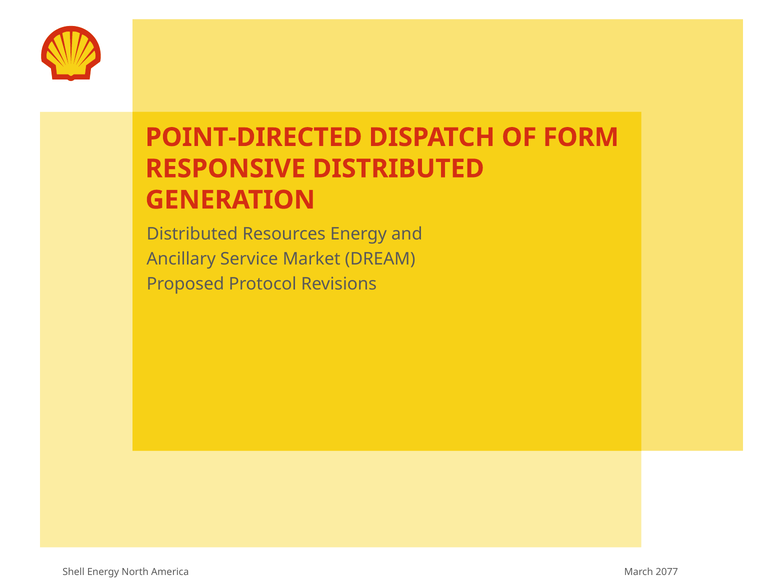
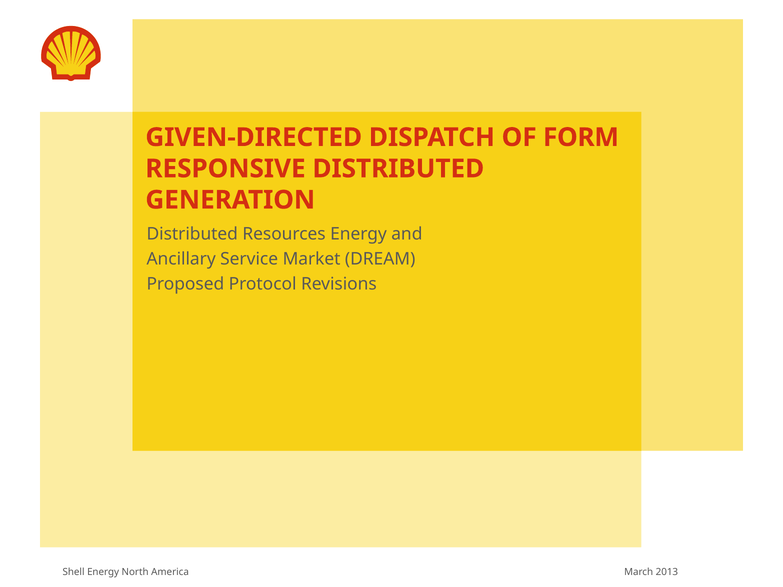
POINT-DIRECTED: POINT-DIRECTED -> GIVEN-DIRECTED
2077: 2077 -> 2013
